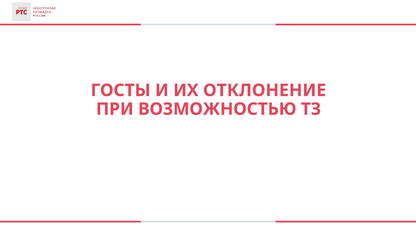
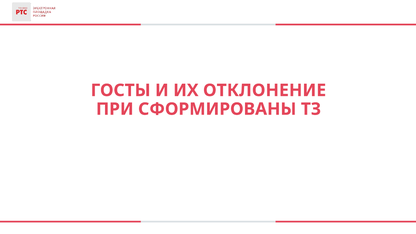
ВОЗМОЖНОСТЬЮ: ВОЗМОЖНОСТЬЮ -> СФОРМИРОВАНЫ
